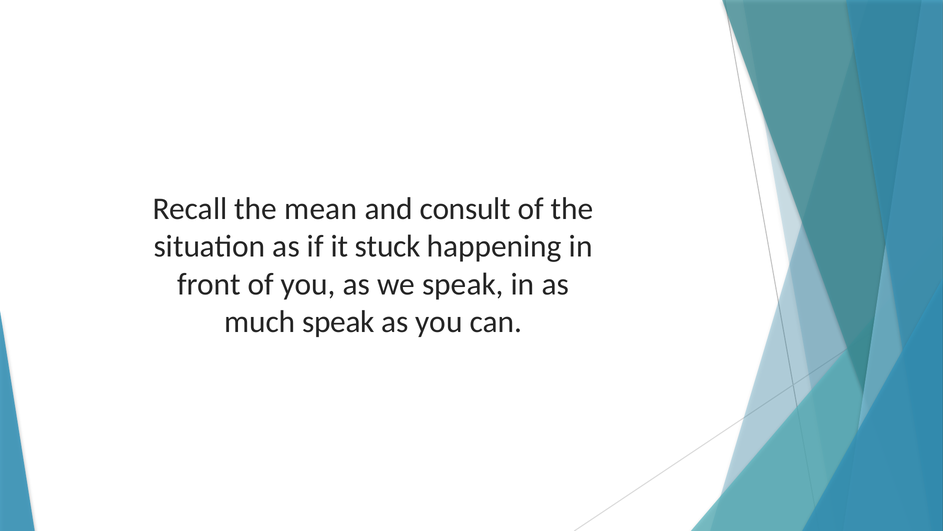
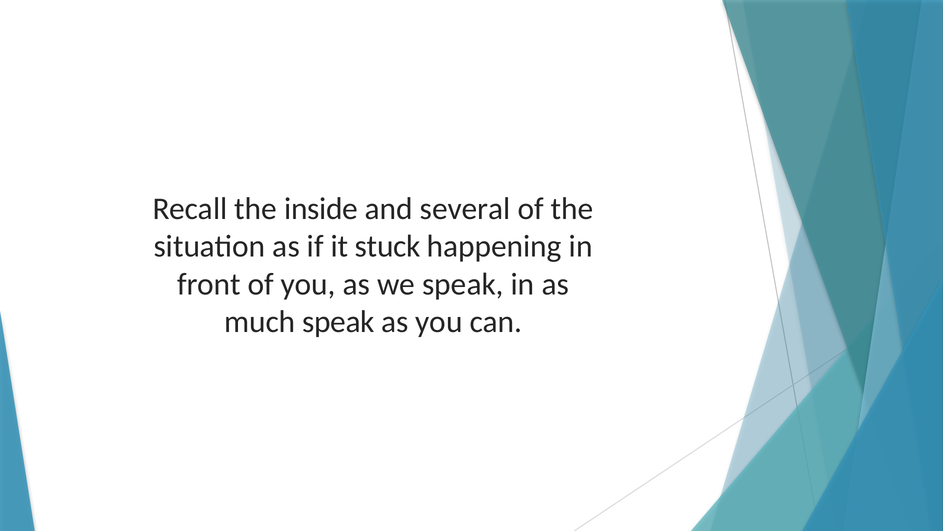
mean: mean -> inside
consult: consult -> several
